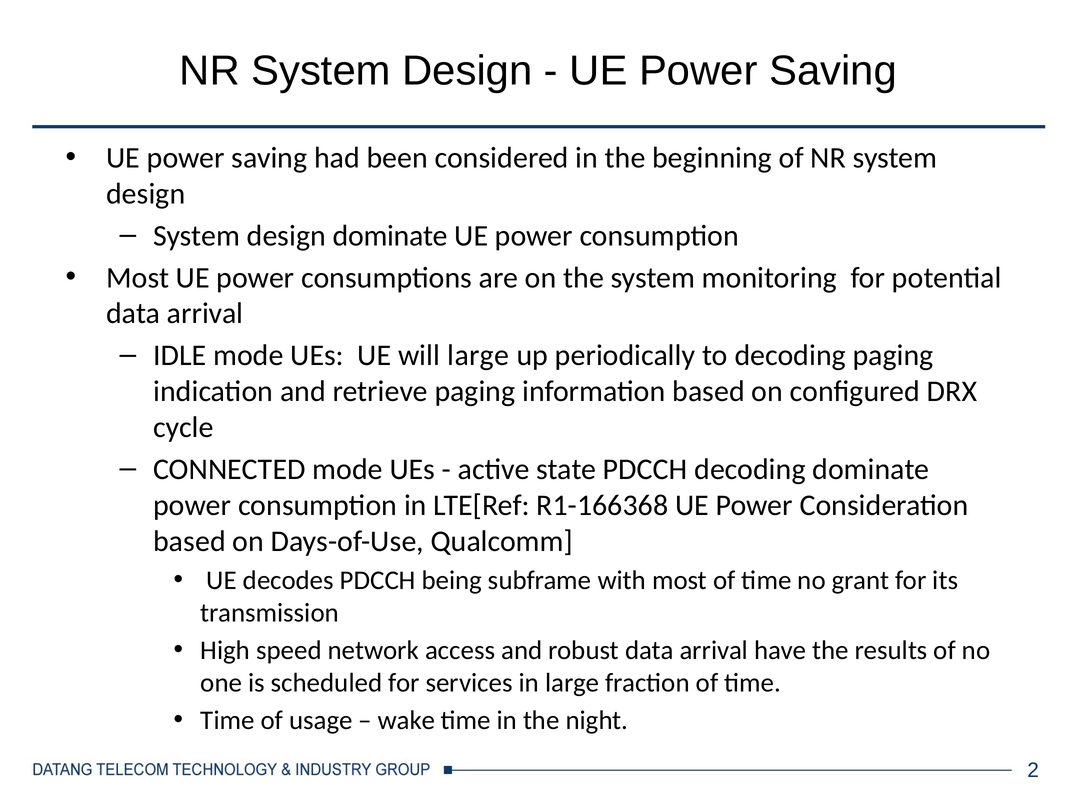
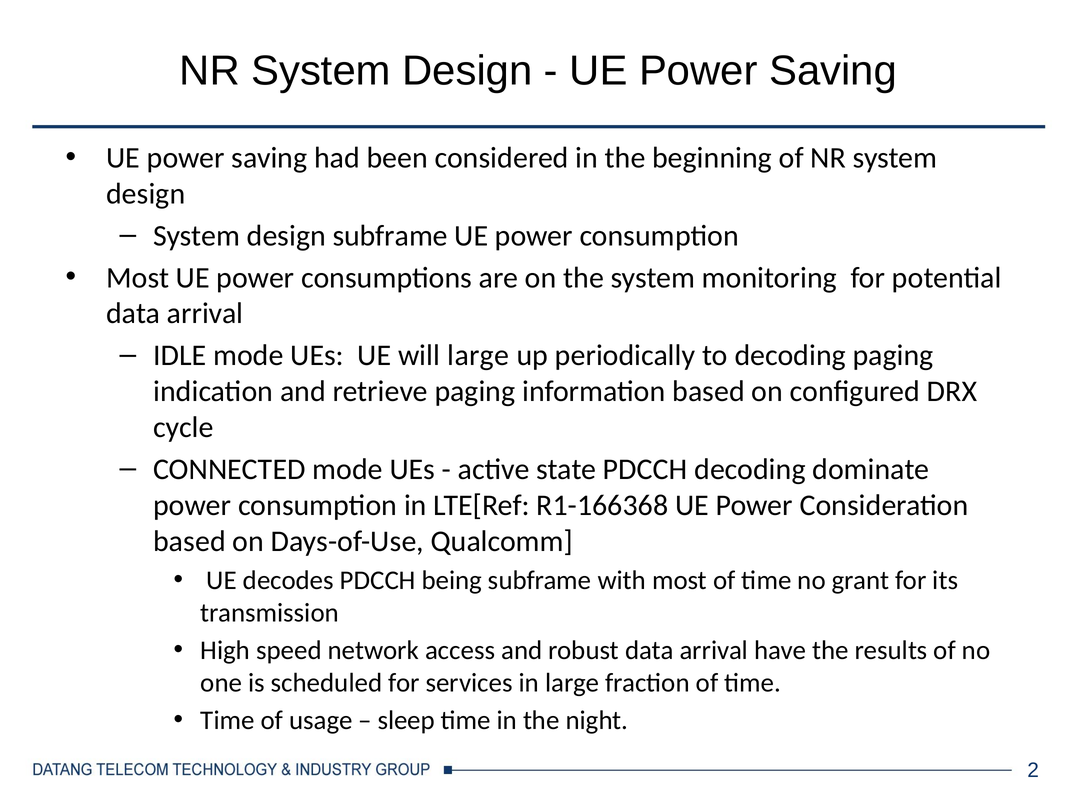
design dominate: dominate -> subframe
wake: wake -> sleep
